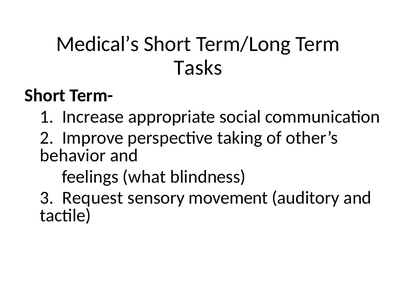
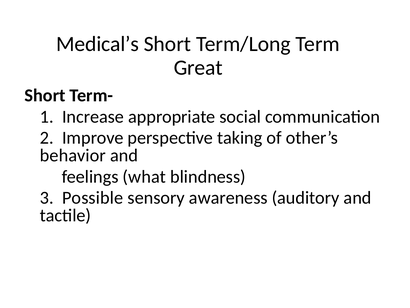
Tasks: Tasks -> Great
Request: Request -> Possible
movement: movement -> awareness
